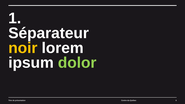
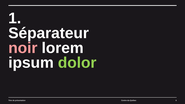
noir colour: yellow -> pink
